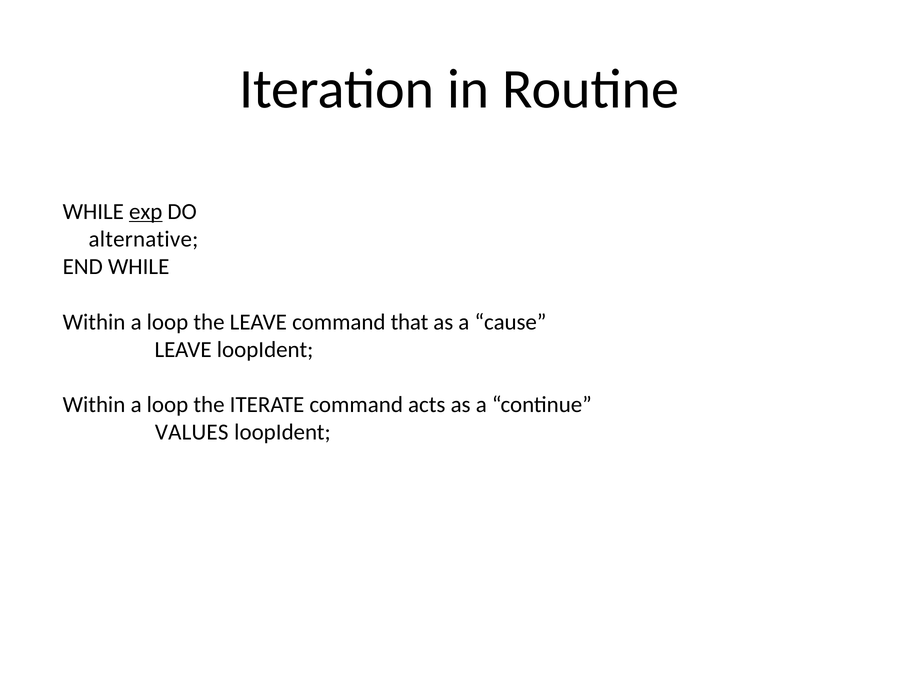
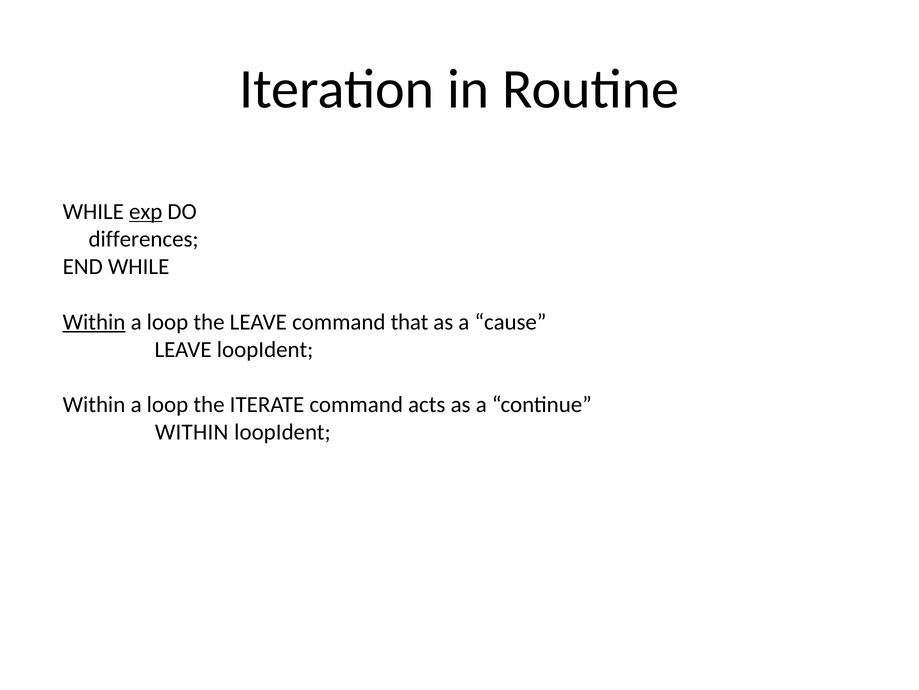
alternative: alternative -> differences
Within at (94, 322) underline: none -> present
VALUES at (192, 432): VALUES -> WITHIN
